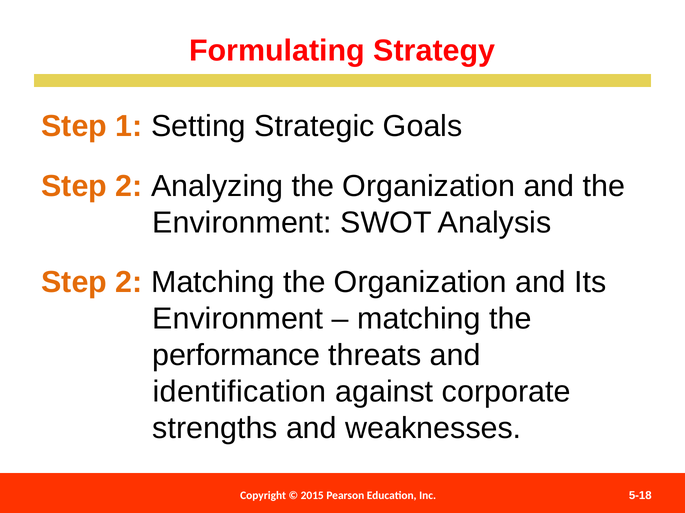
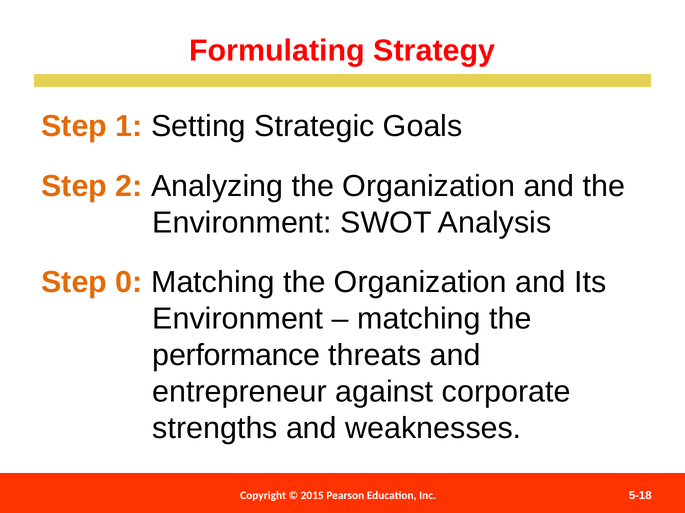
2 at (129, 282): 2 -> 0
identification: identification -> entrepreneur
